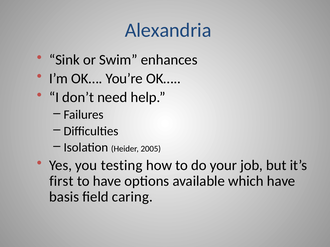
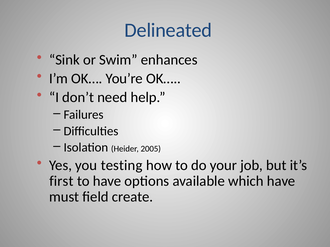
Alexandria: Alexandria -> Delineated
basis: basis -> must
caring: caring -> create
